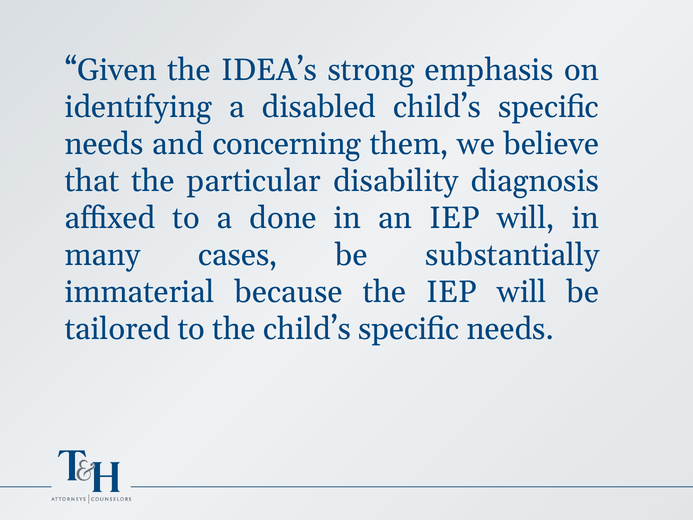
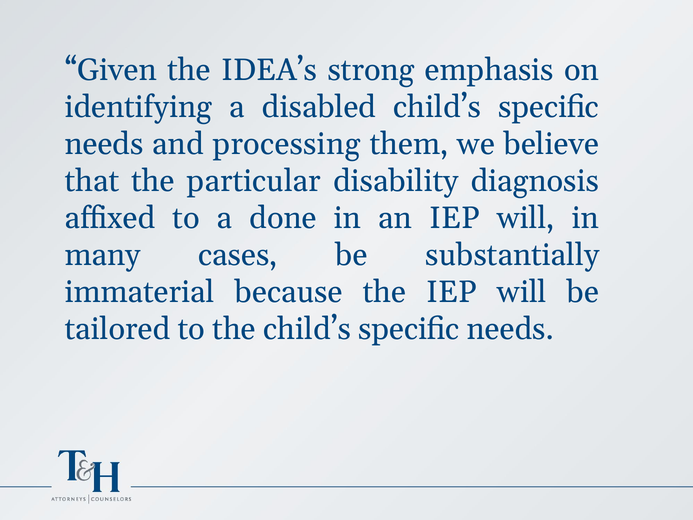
concerning: concerning -> processing
